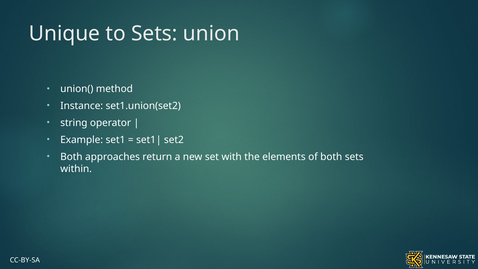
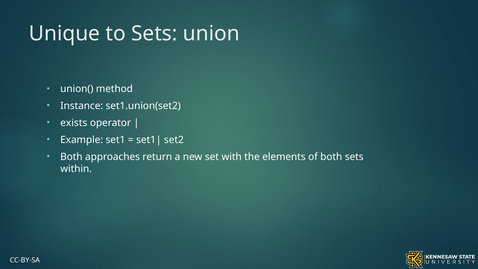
string: string -> exists
